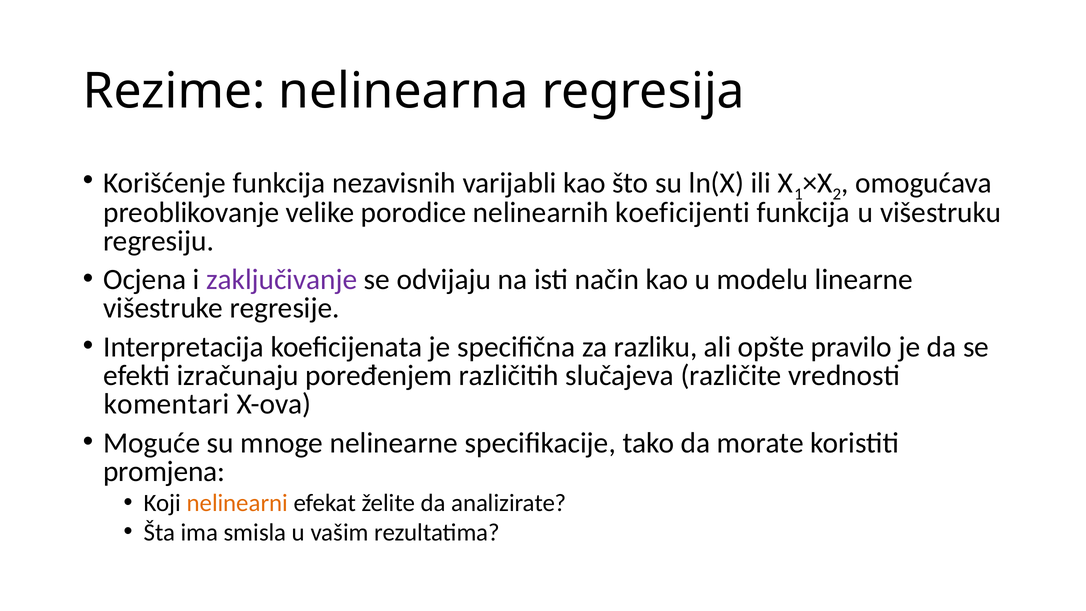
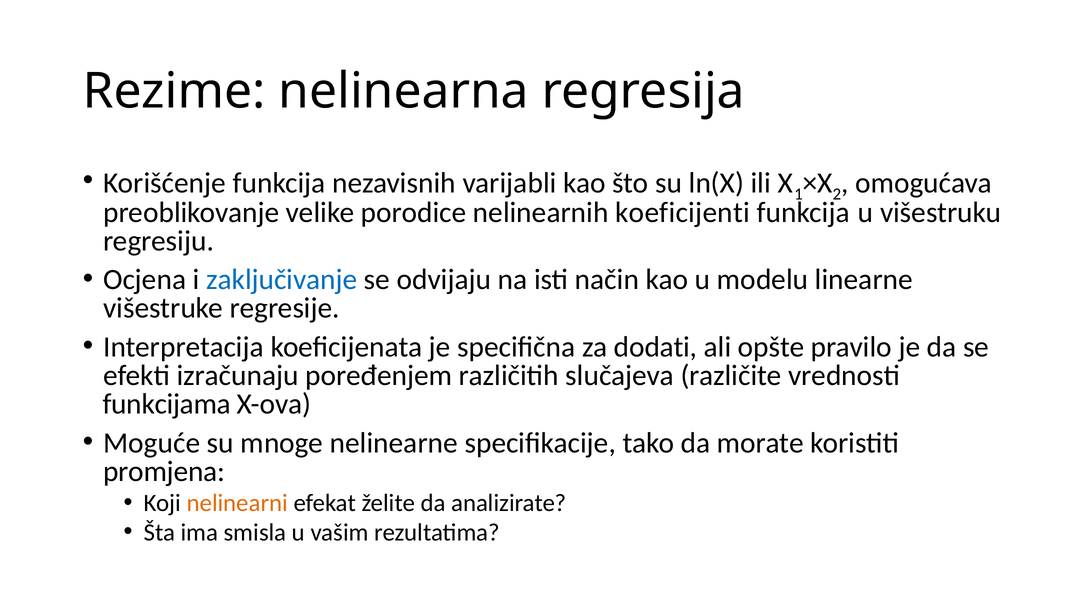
zaključivanje colour: purple -> blue
razliku: razliku -> dodati
komentari: komentari -> funkcijama
